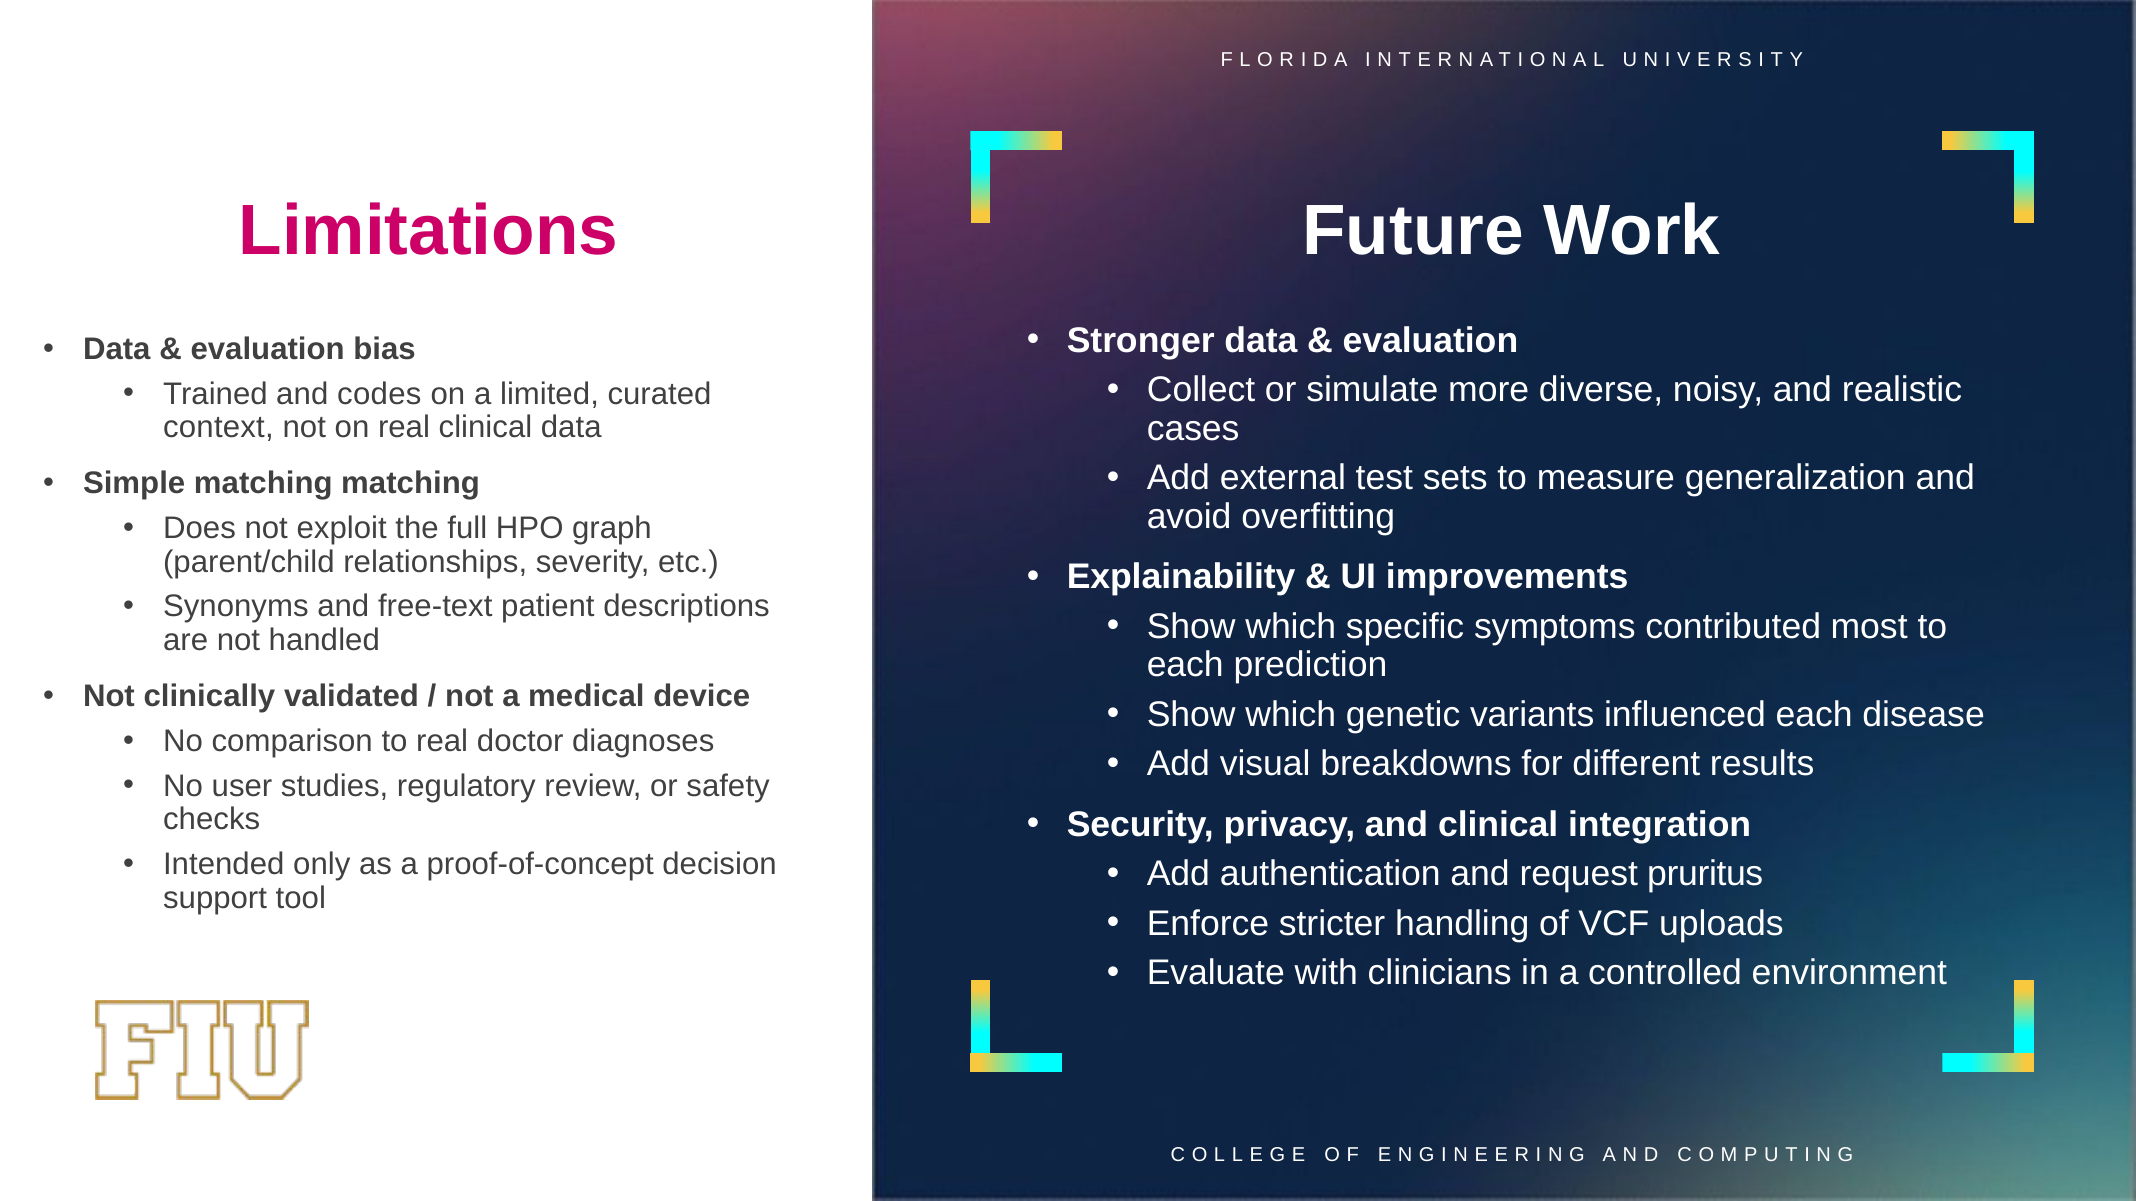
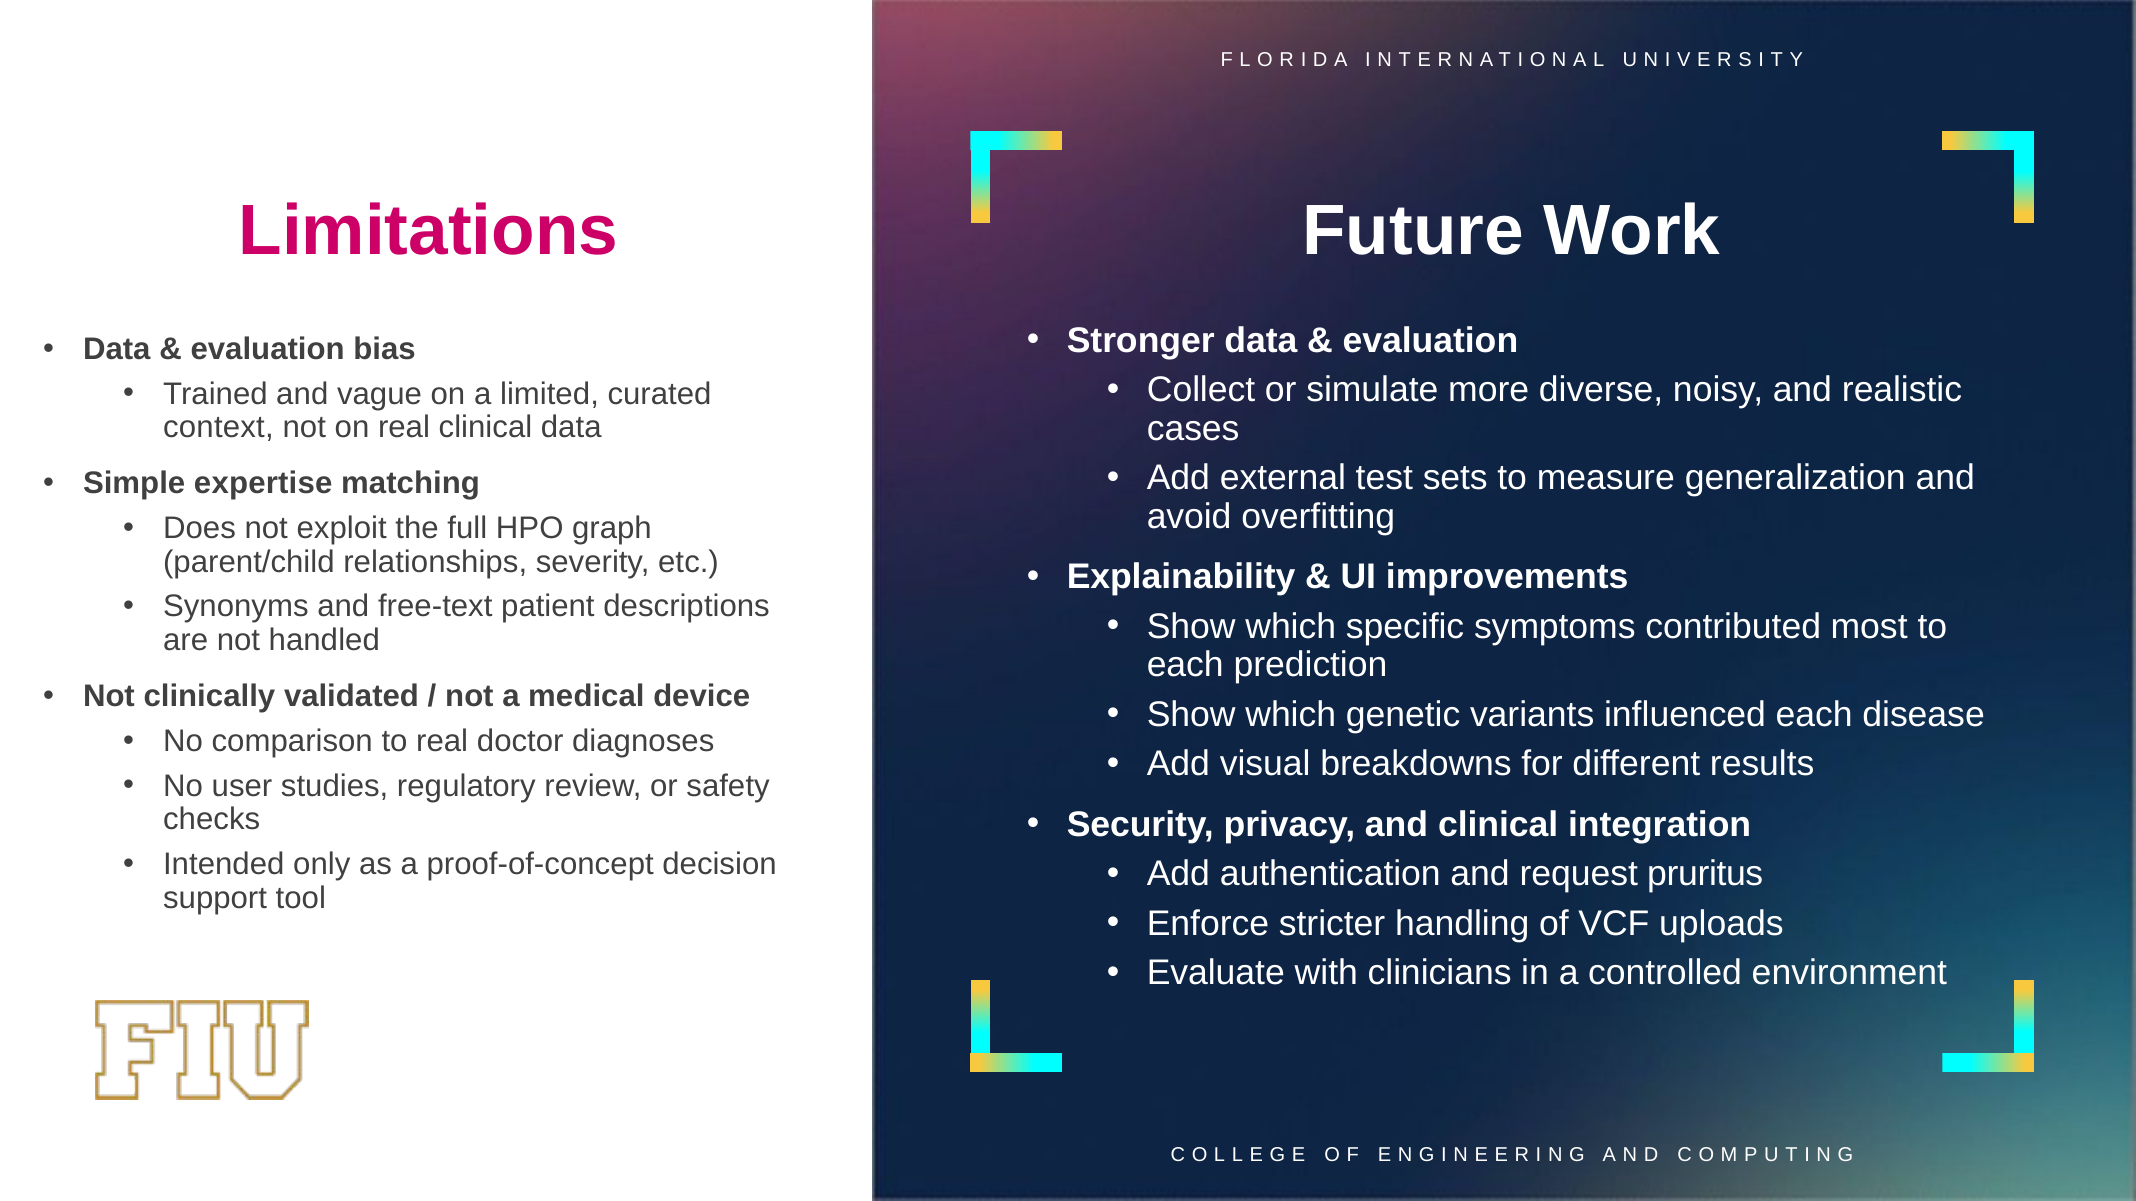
codes: codes -> vague
Simple matching: matching -> expertise
